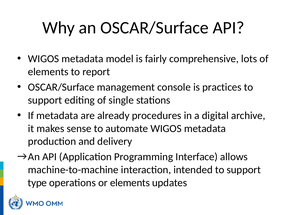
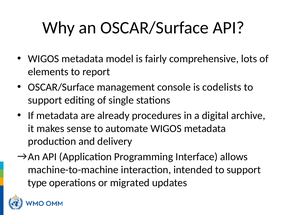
practices: practices -> codelists
or elements: elements -> migrated
